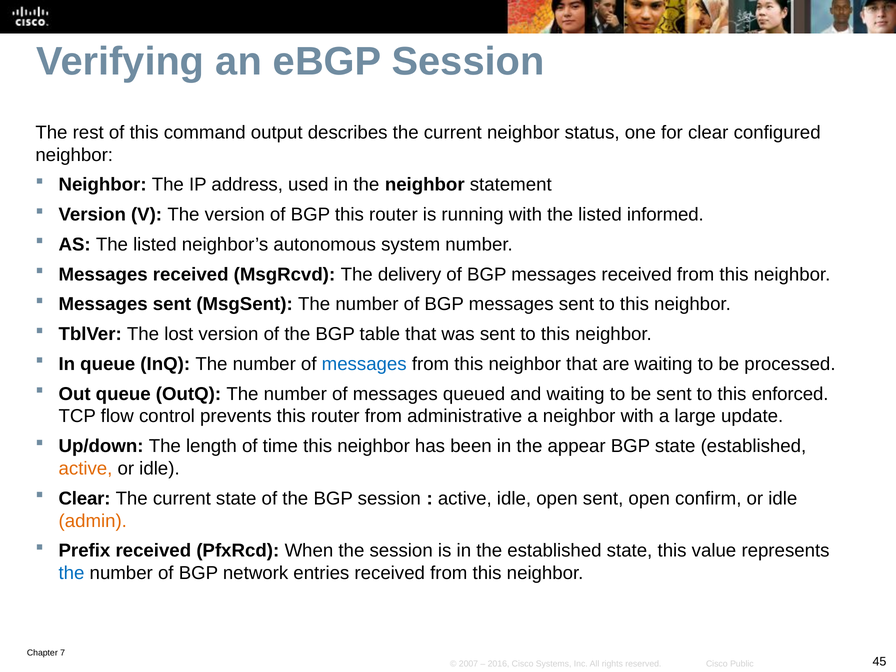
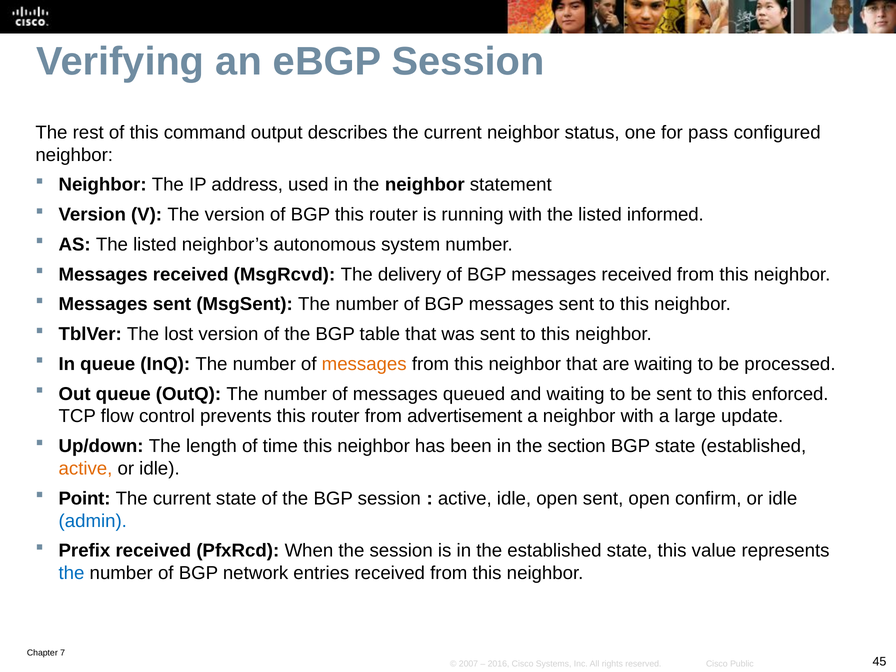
for clear: clear -> pass
messages at (364, 364) colour: blue -> orange
administrative: administrative -> advertisement
appear: appear -> section
Clear at (85, 498): Clear -> Point
admin colour: orange -> blue
